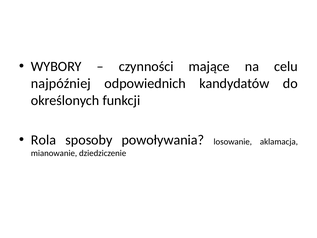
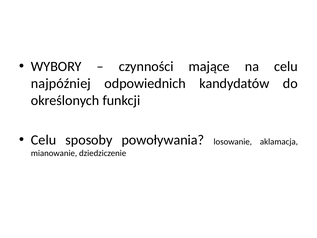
Rola at (44, 140): Rola -> Celu
